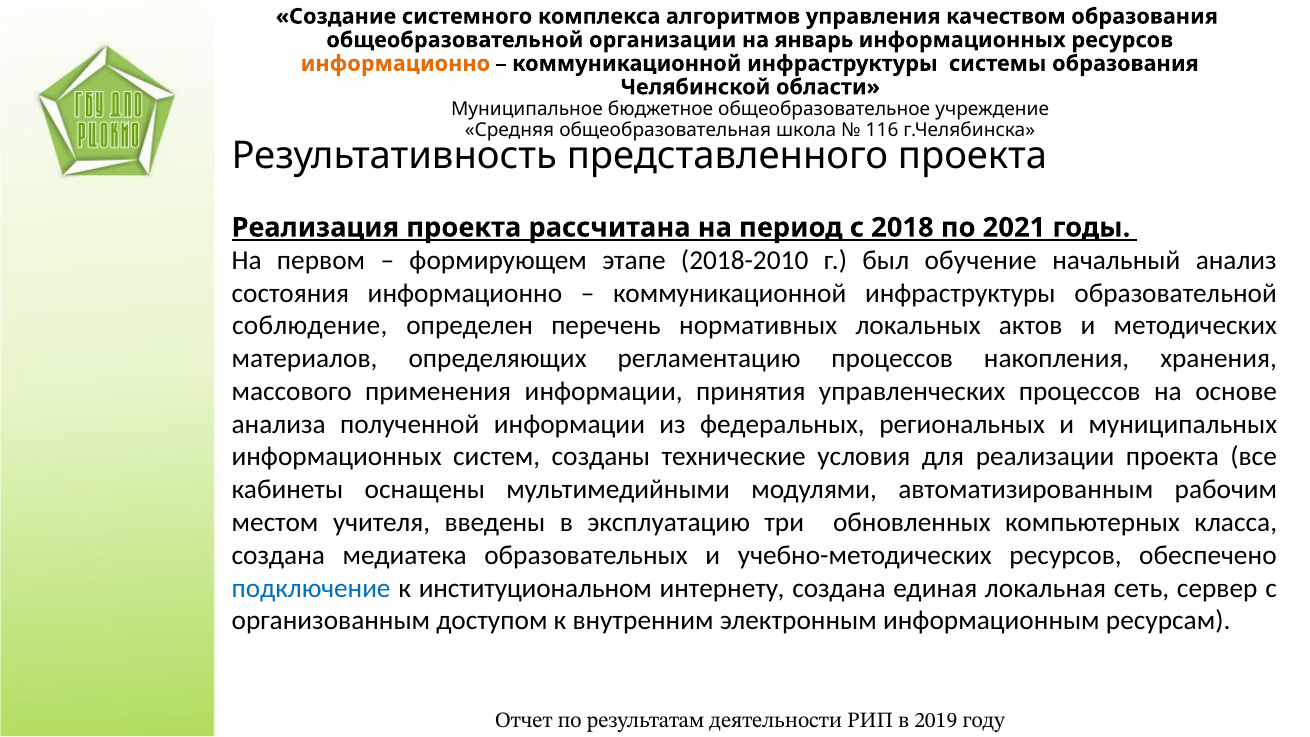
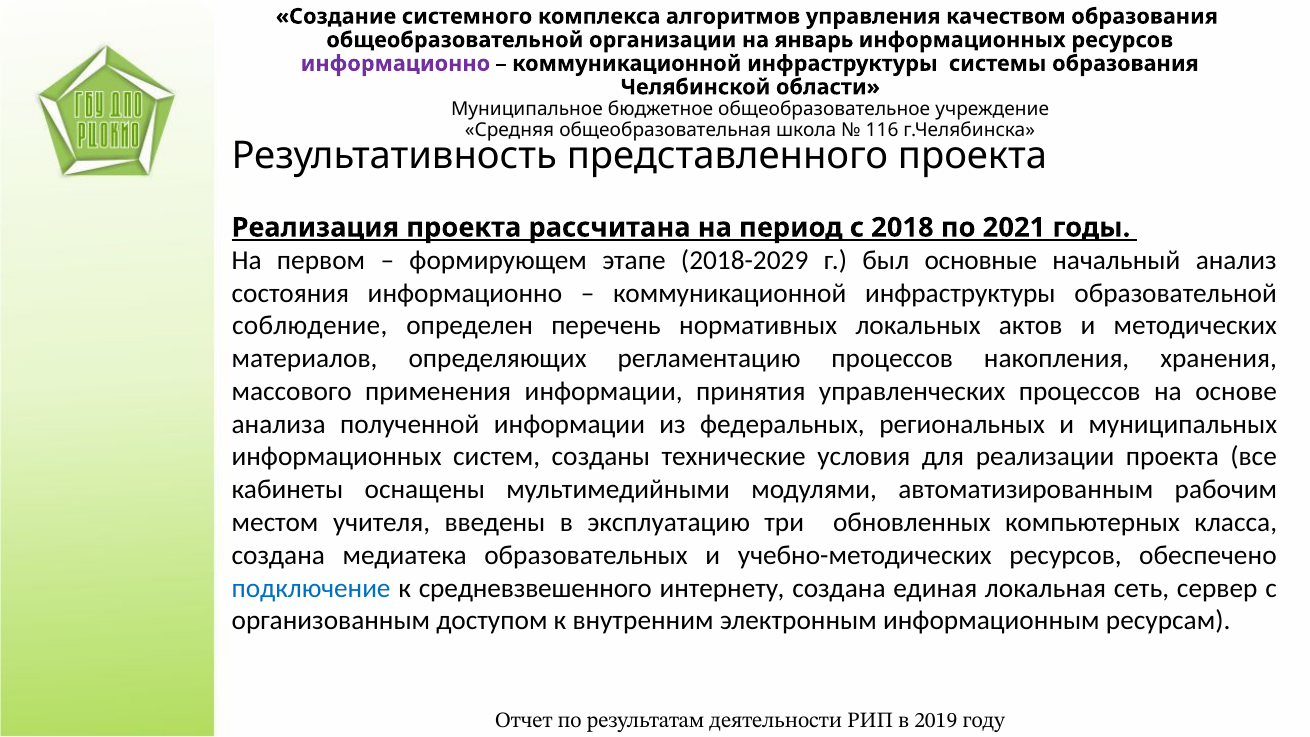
информационно at (395, 64) colour: orange -> purple
2018-2010: 2018-2010 -> 2018-2029
обучение: обучение -> основные
институциональном: институциональном -> средневзвешенного
